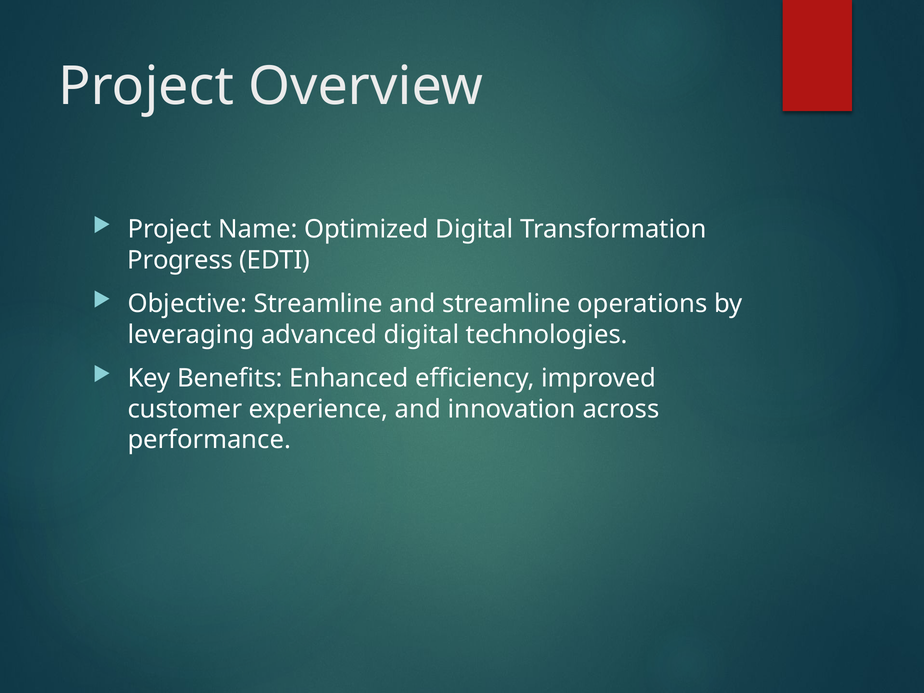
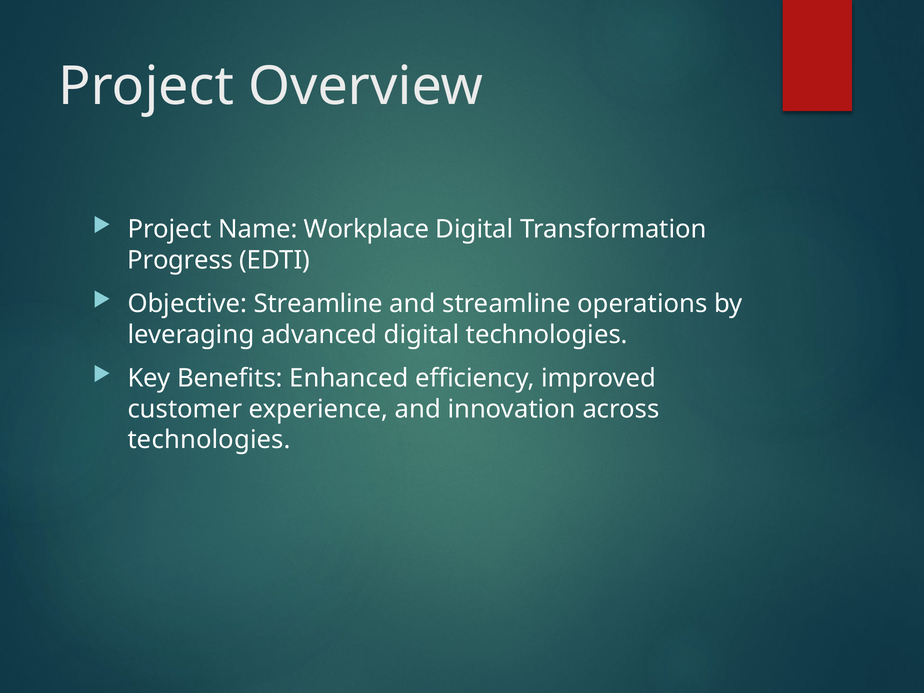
Optimized: Optimized -> Workplace
performance at (209, 440): performance -> technologies
